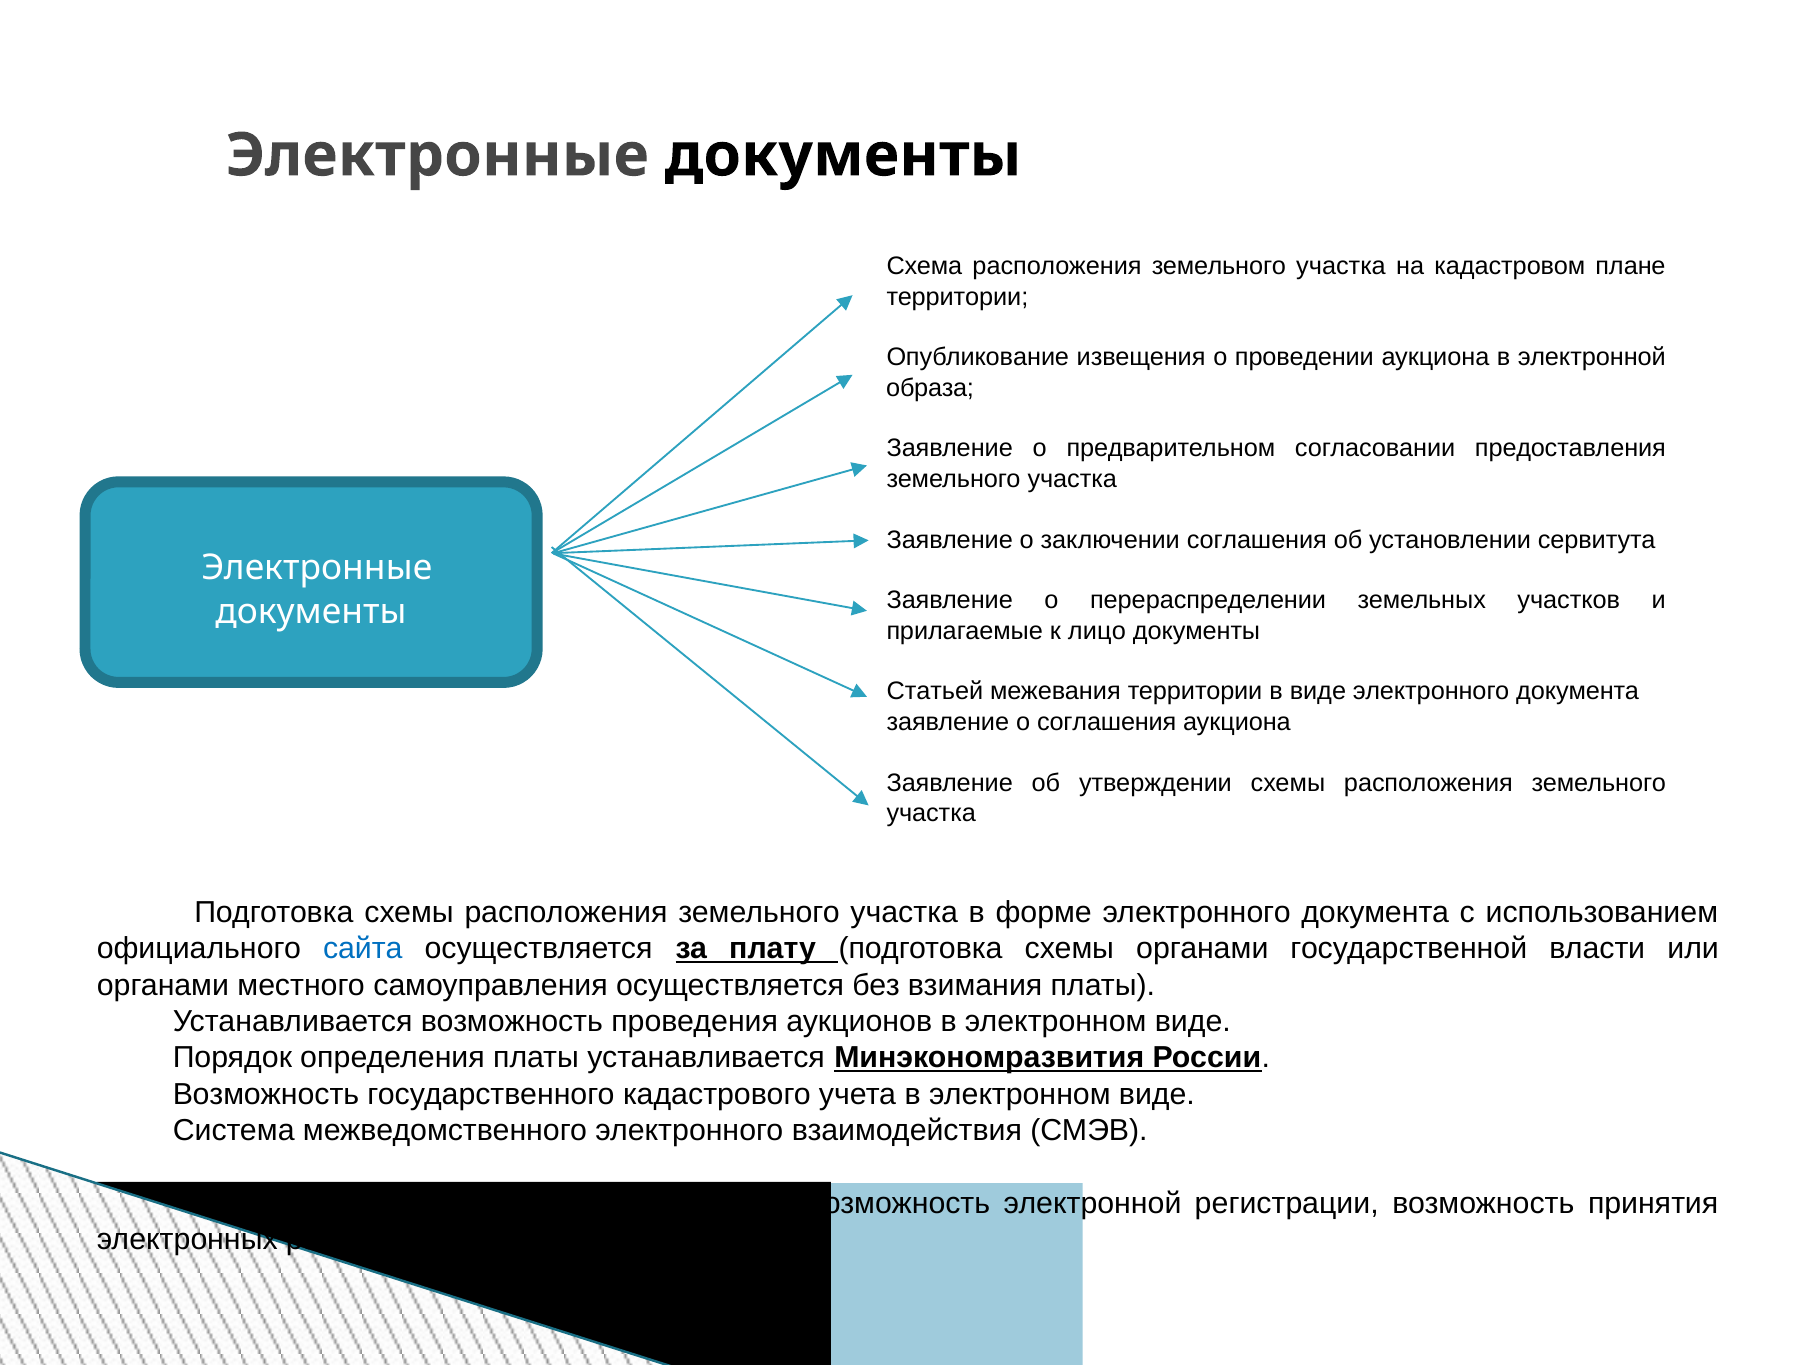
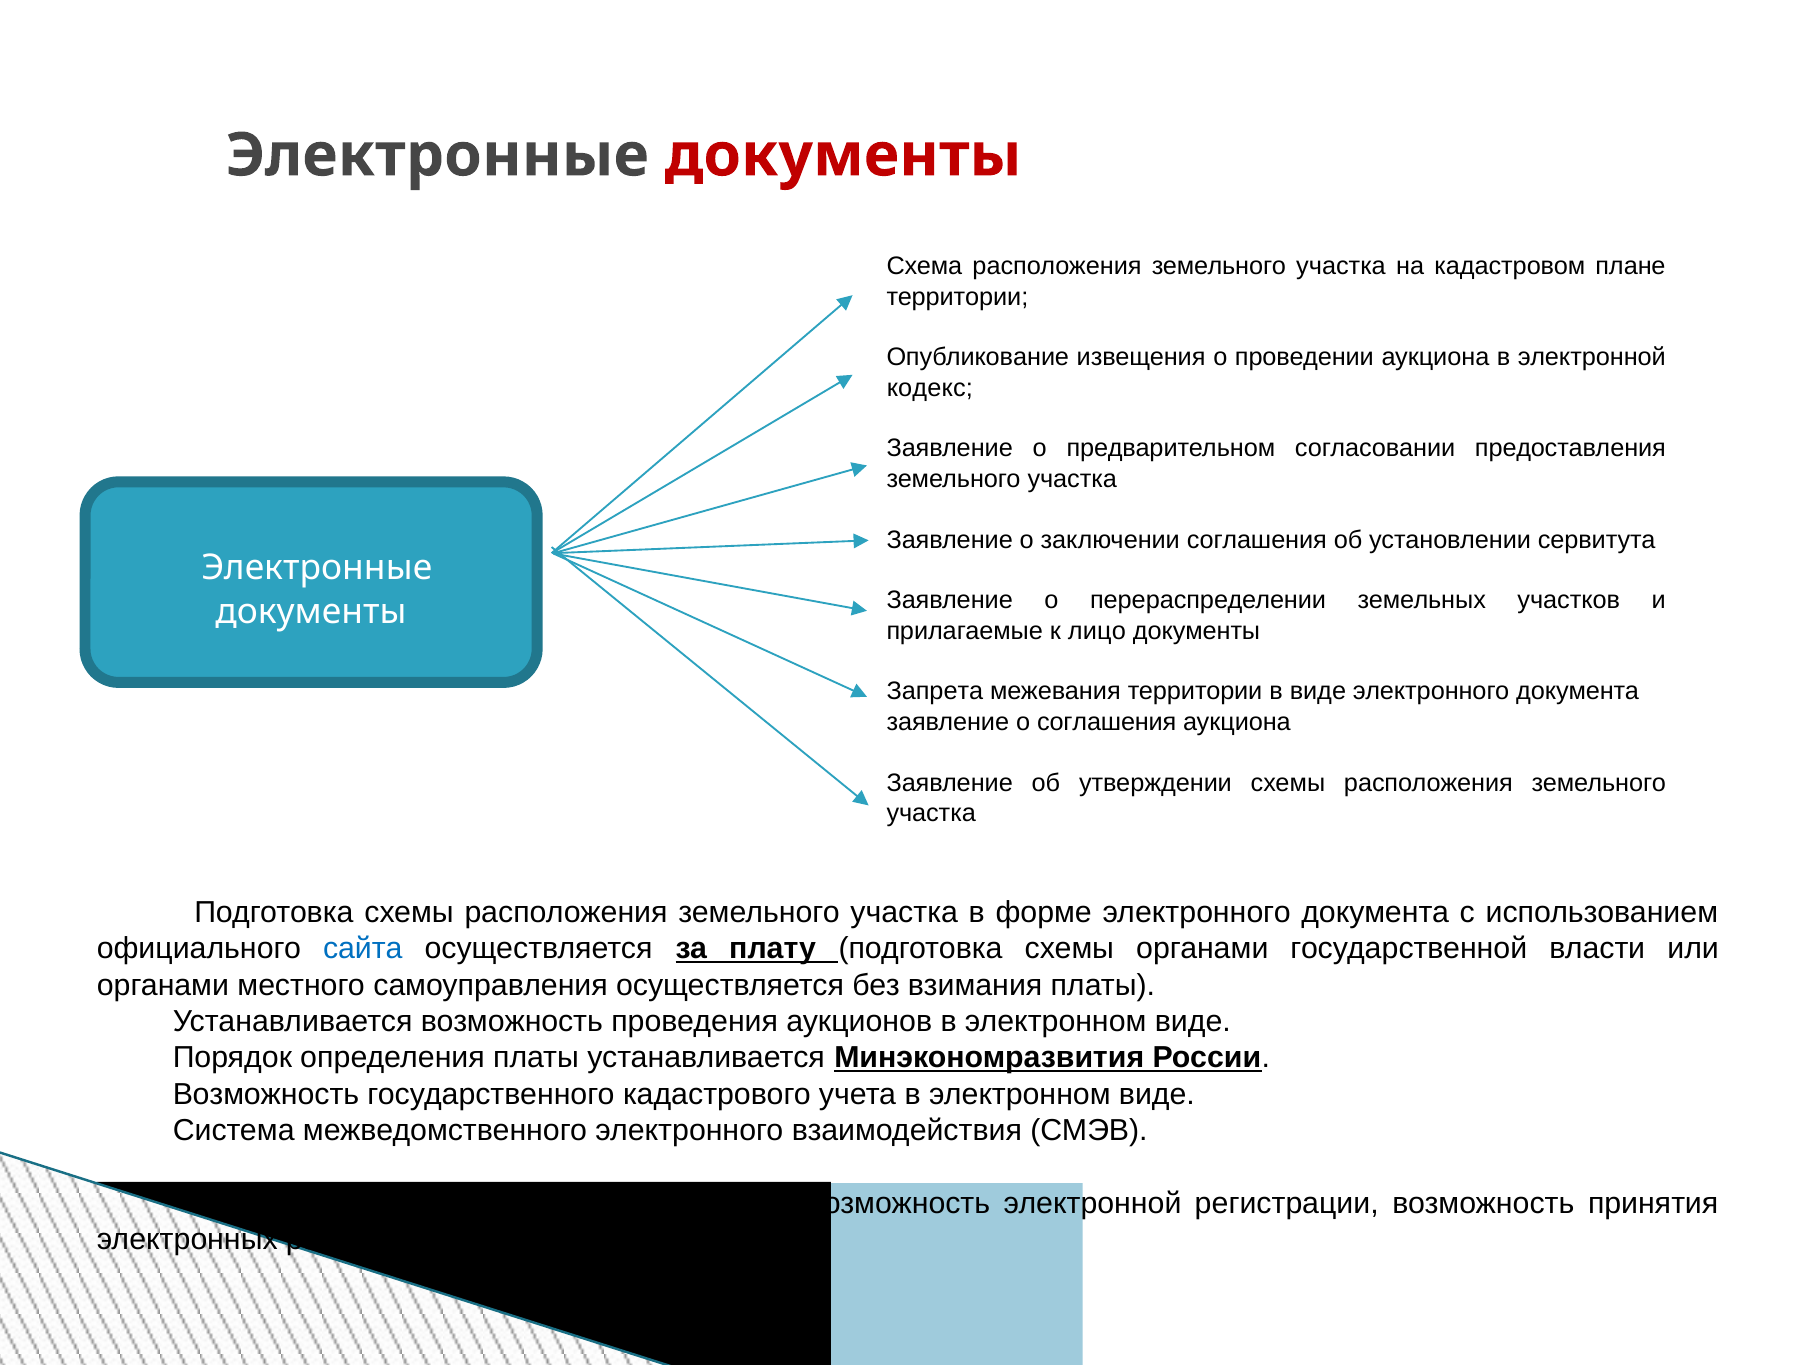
документы at (843, 155) colour: black -> red
образа: образа -> кодекс
Статьей: Статьей -> Запрета
